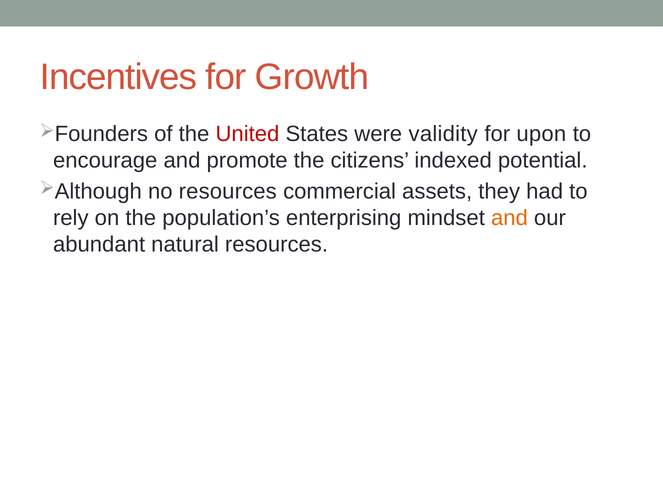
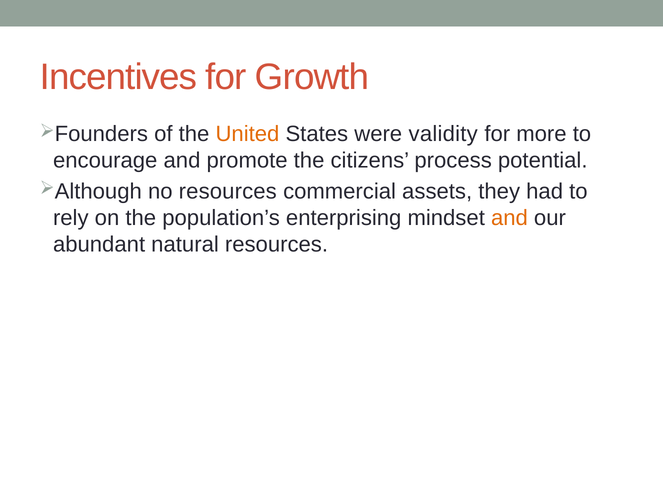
United colour: red -> orange
upon: upon -> more
indexed: indexed -> process
